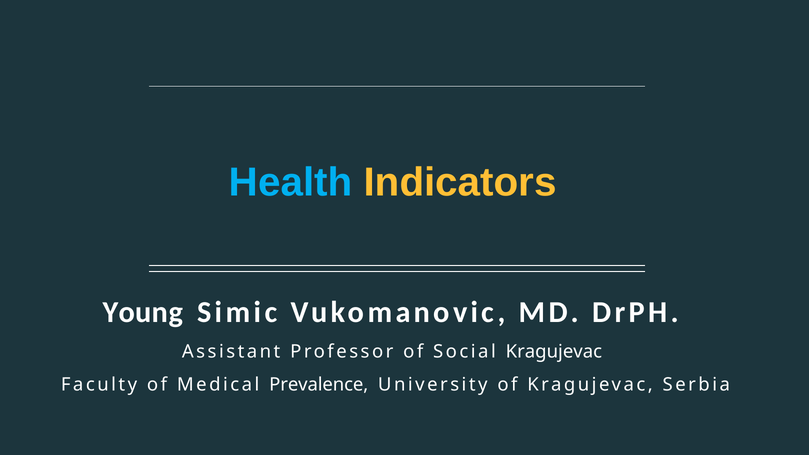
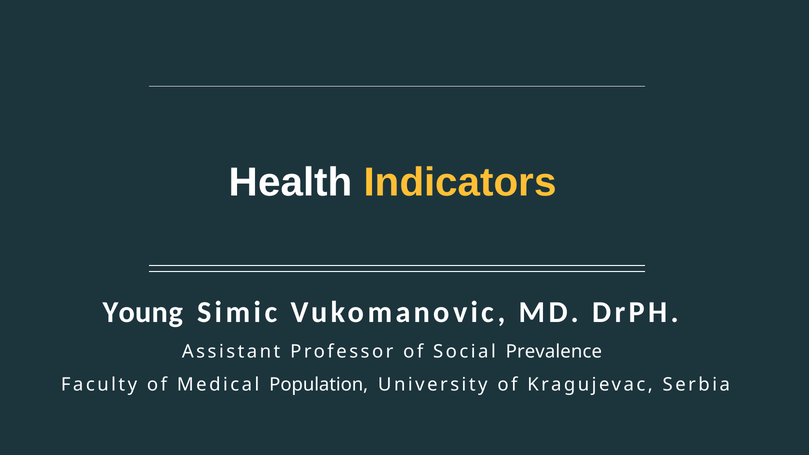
Health colour: light blue -> white
Social Kragujevac: Kragujevac -> Prevalence
Prevalence: Prevalence -> Population
